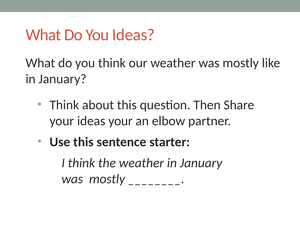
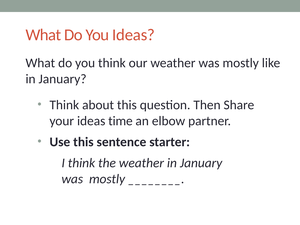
ideas your: your -> time
